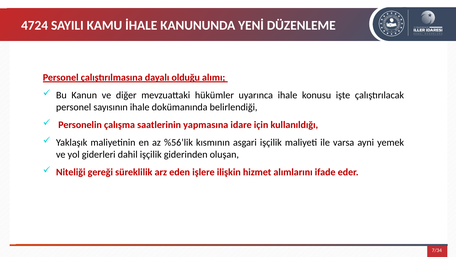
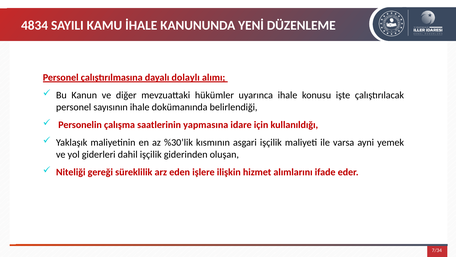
4724: 4724 -> 4834
olduğu: olduğu -> dolaylı
%56’lik: %56’lik -> %30’lik
